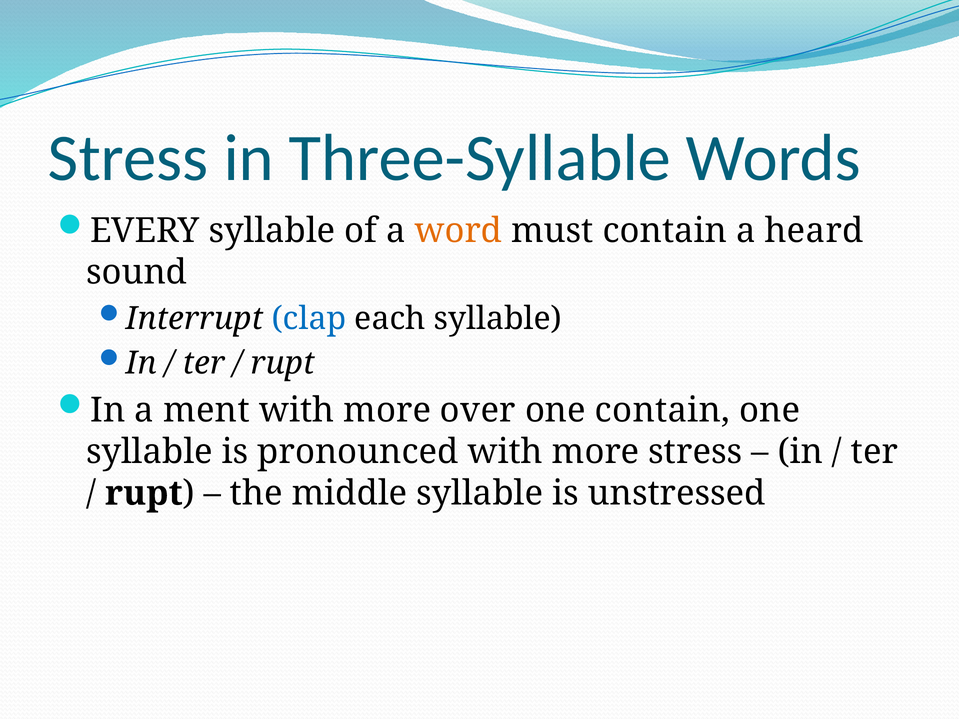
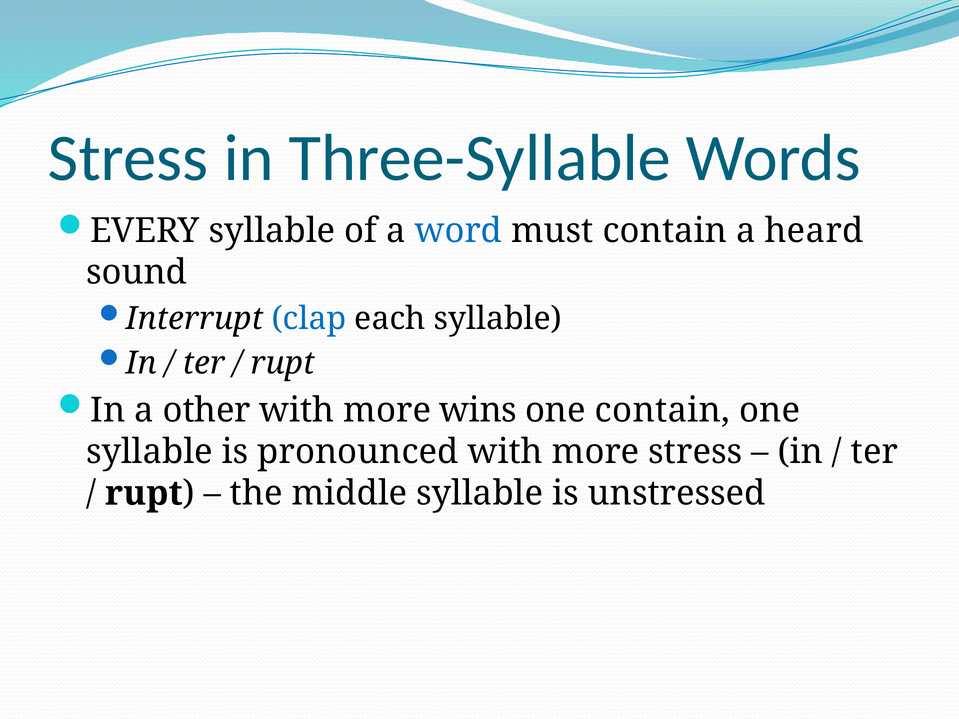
word colour: orange -> blue
ment: ment -> other
over: over -> wins
